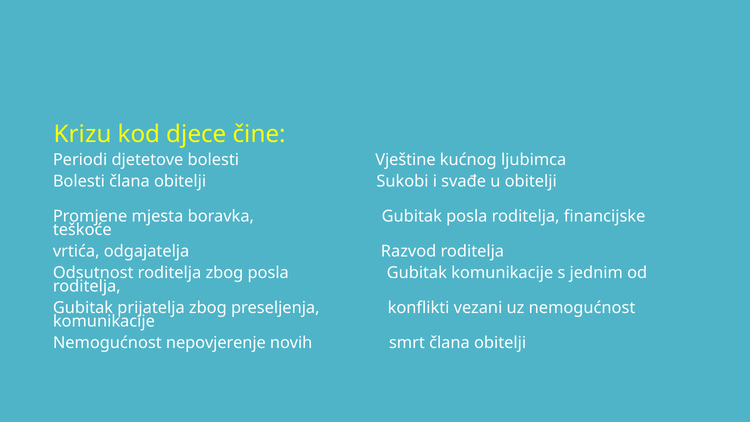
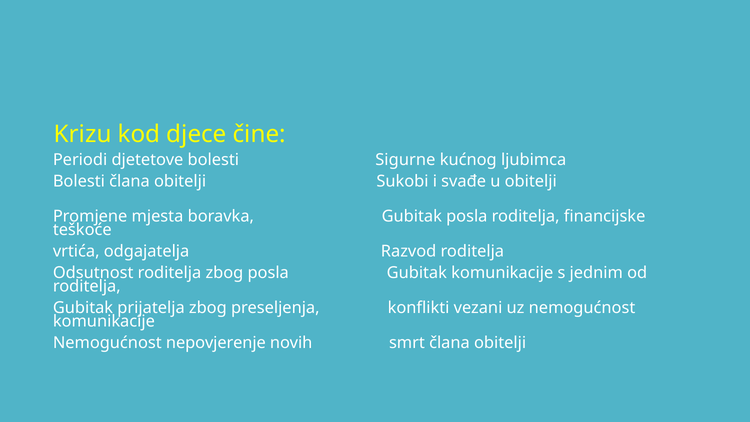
Vještine: Vještine -> Sigurne
